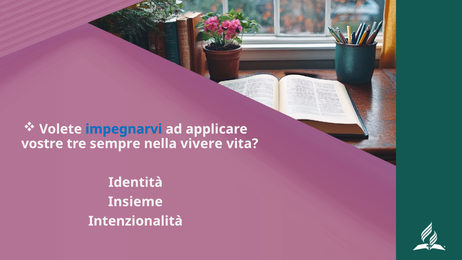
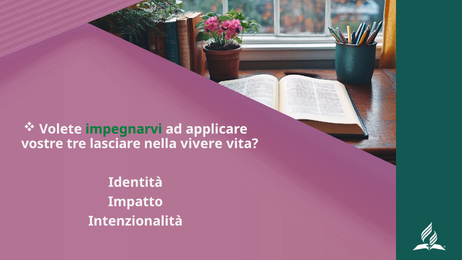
impegnarvi colour: blue -> green
sempre: sempre -> lasciare
Insieme: Insieme -> Impatto
